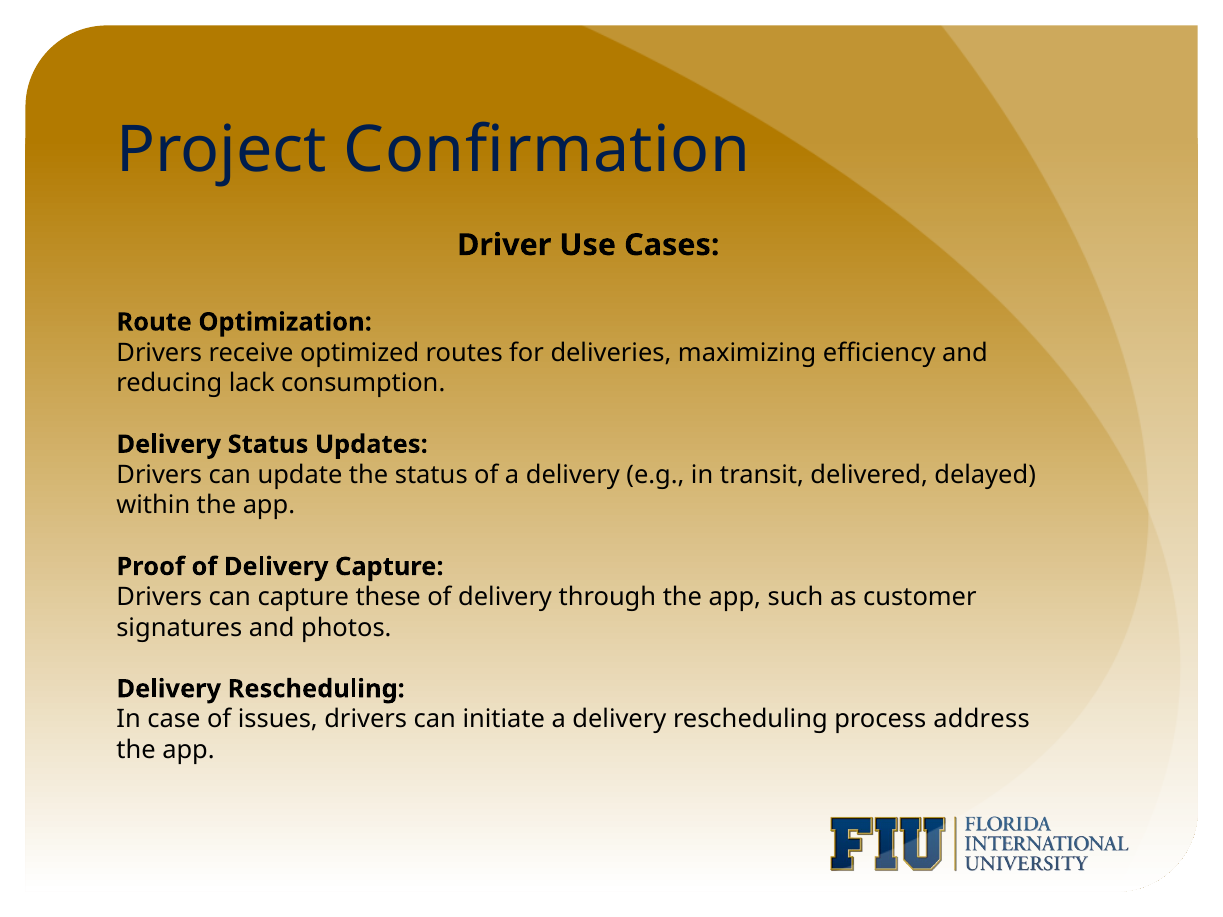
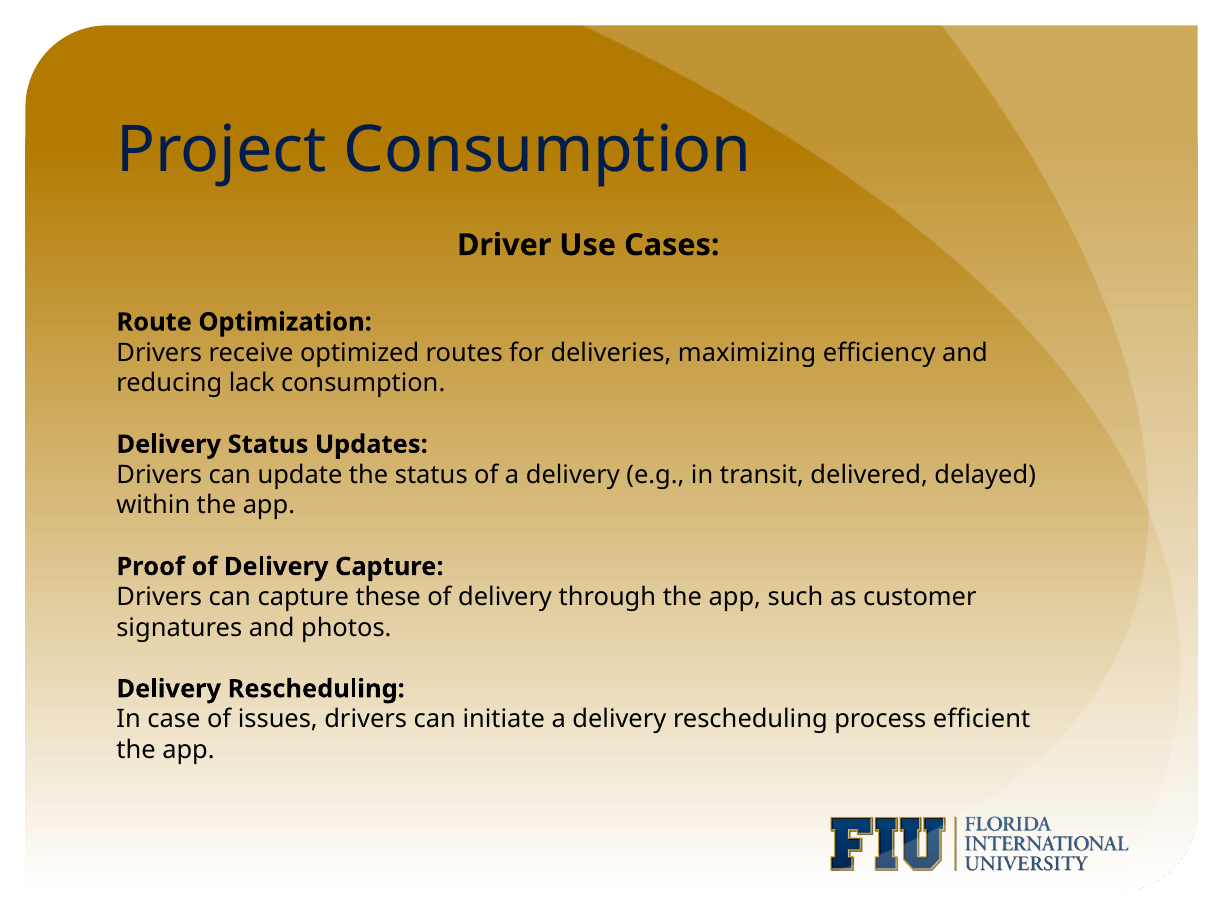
Project Confirmation: Confirmation -> Consumption
address: address -> efficient
